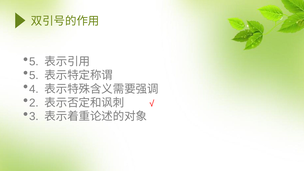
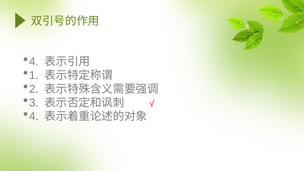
5 at (34, 62): 5 -> 4
5 at (34, 75): 5 -> 1
4: 4 -> 2
2: 2 -> 3
3 at (34, 116): 3 -> 4
